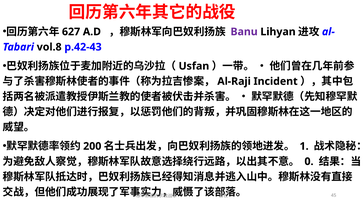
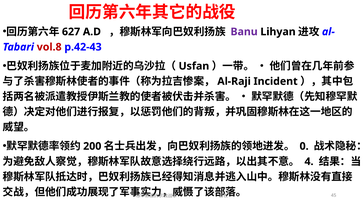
vol.8 colour: black -> red
1: 1 -> 0
0: 0 -> 4
